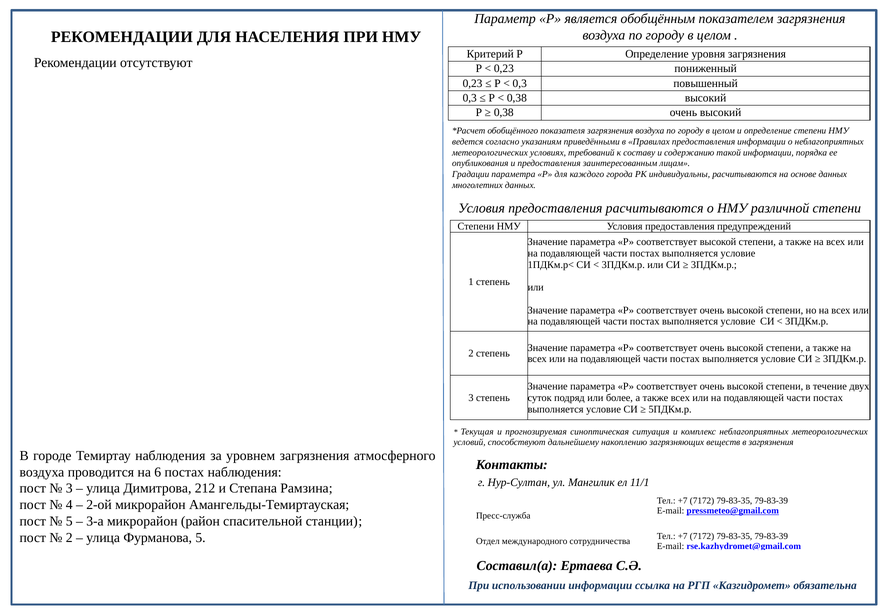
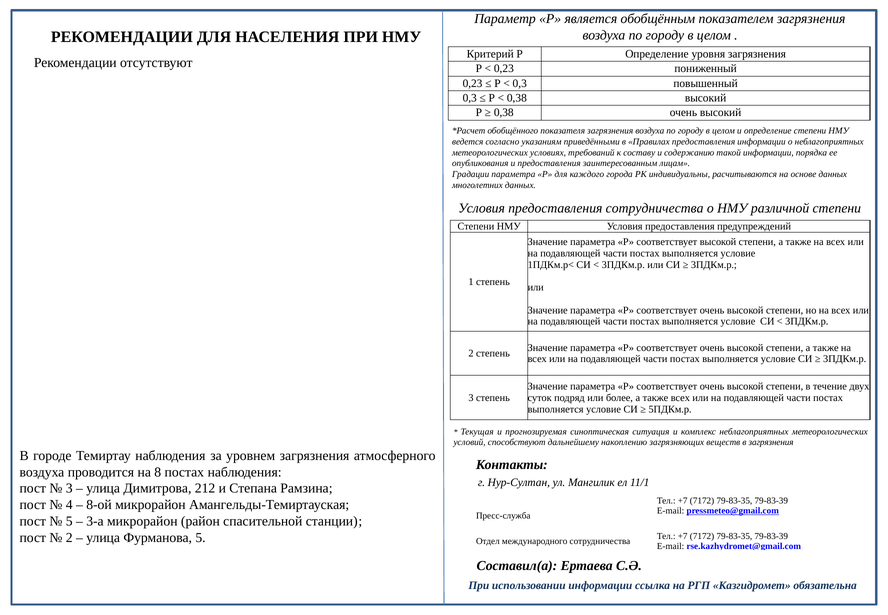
предоставления расчитываются: расчитываются -> сотрудничества
6: 6 -> 8
2-ой: 2-ой -> 8-ой
